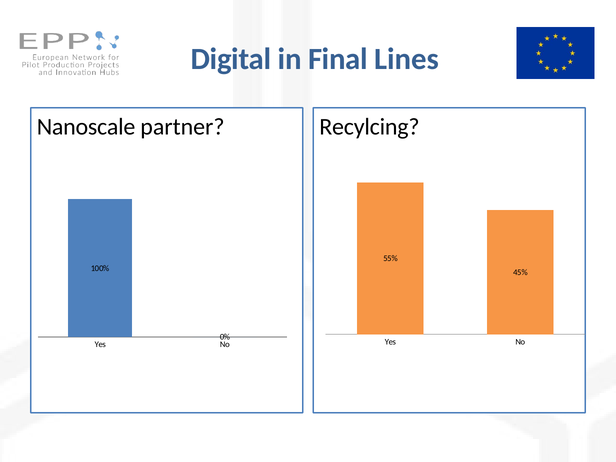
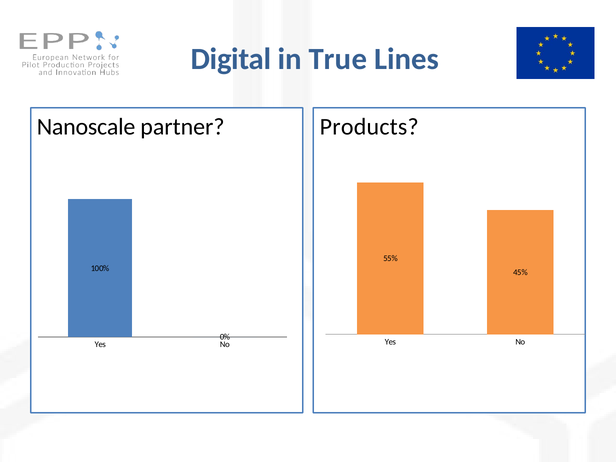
Final: Final -> True
Recylcing: Recylcing -> Products
